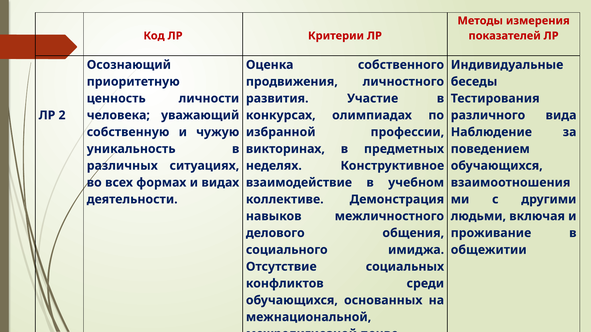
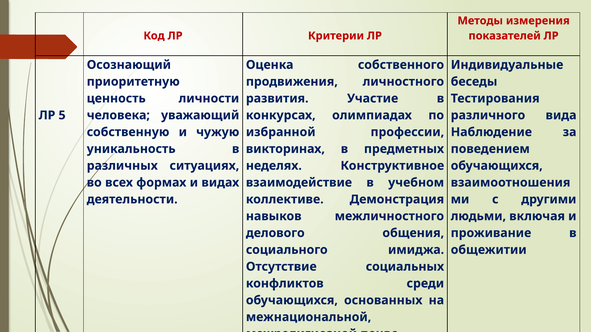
2: 2 -> 5
